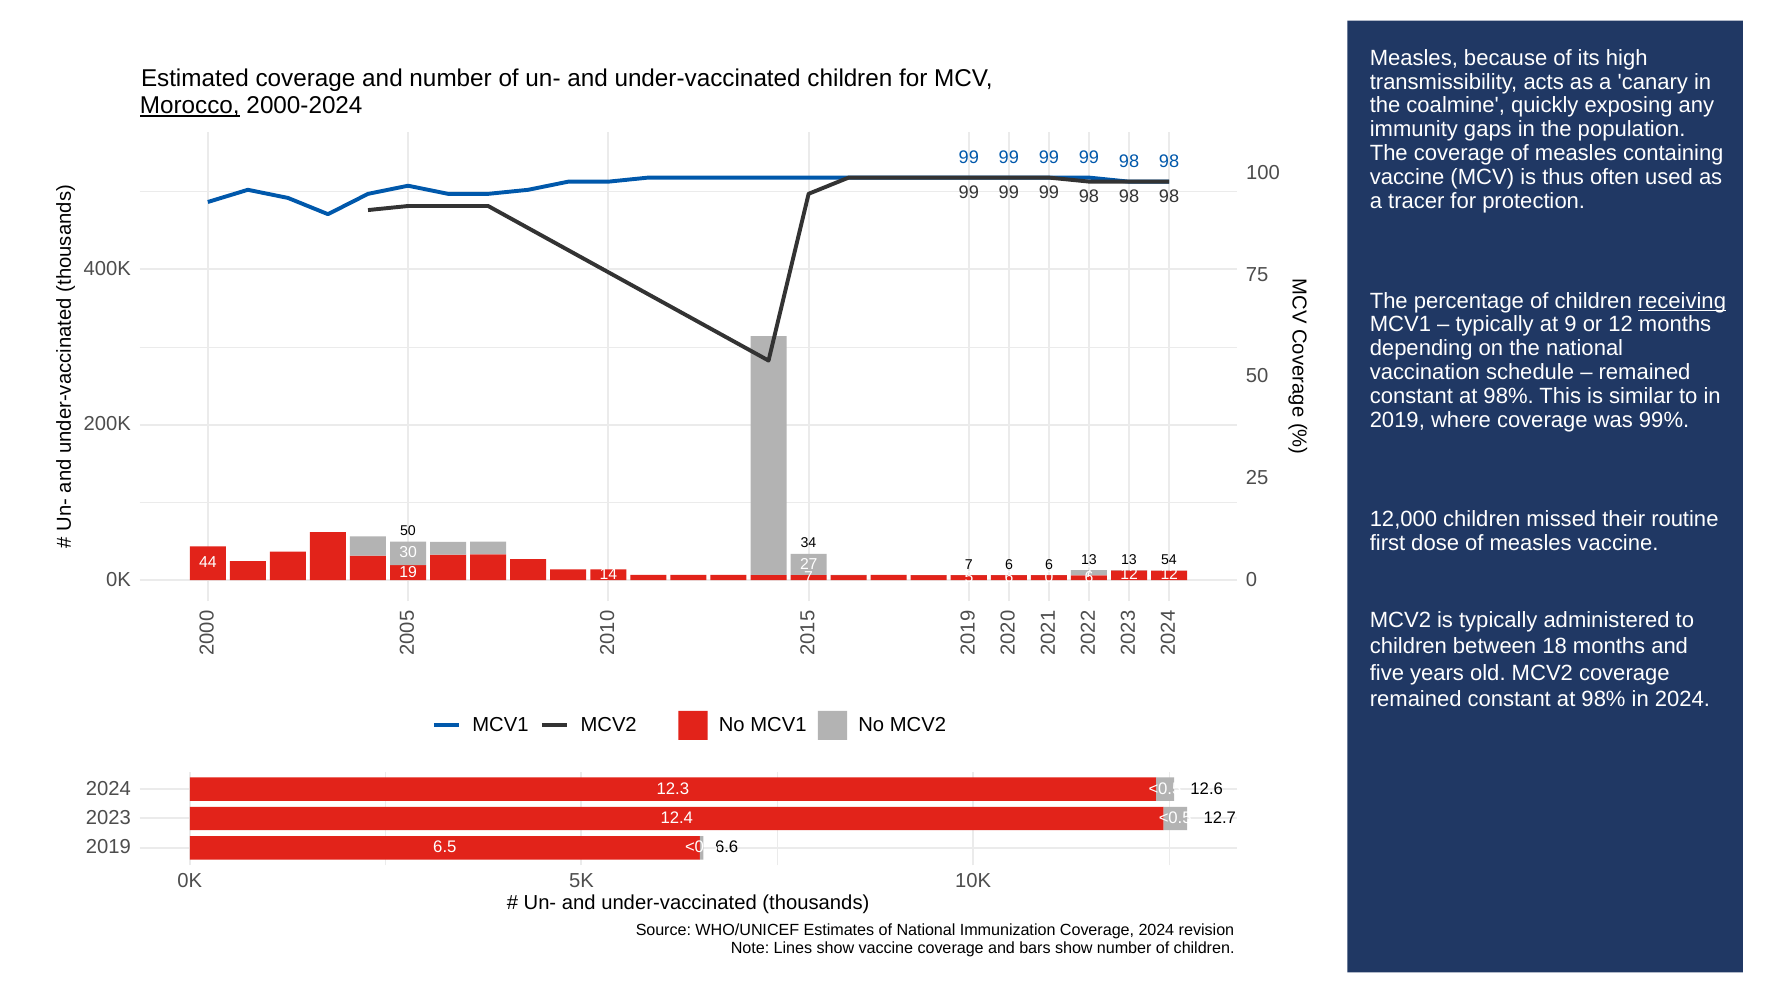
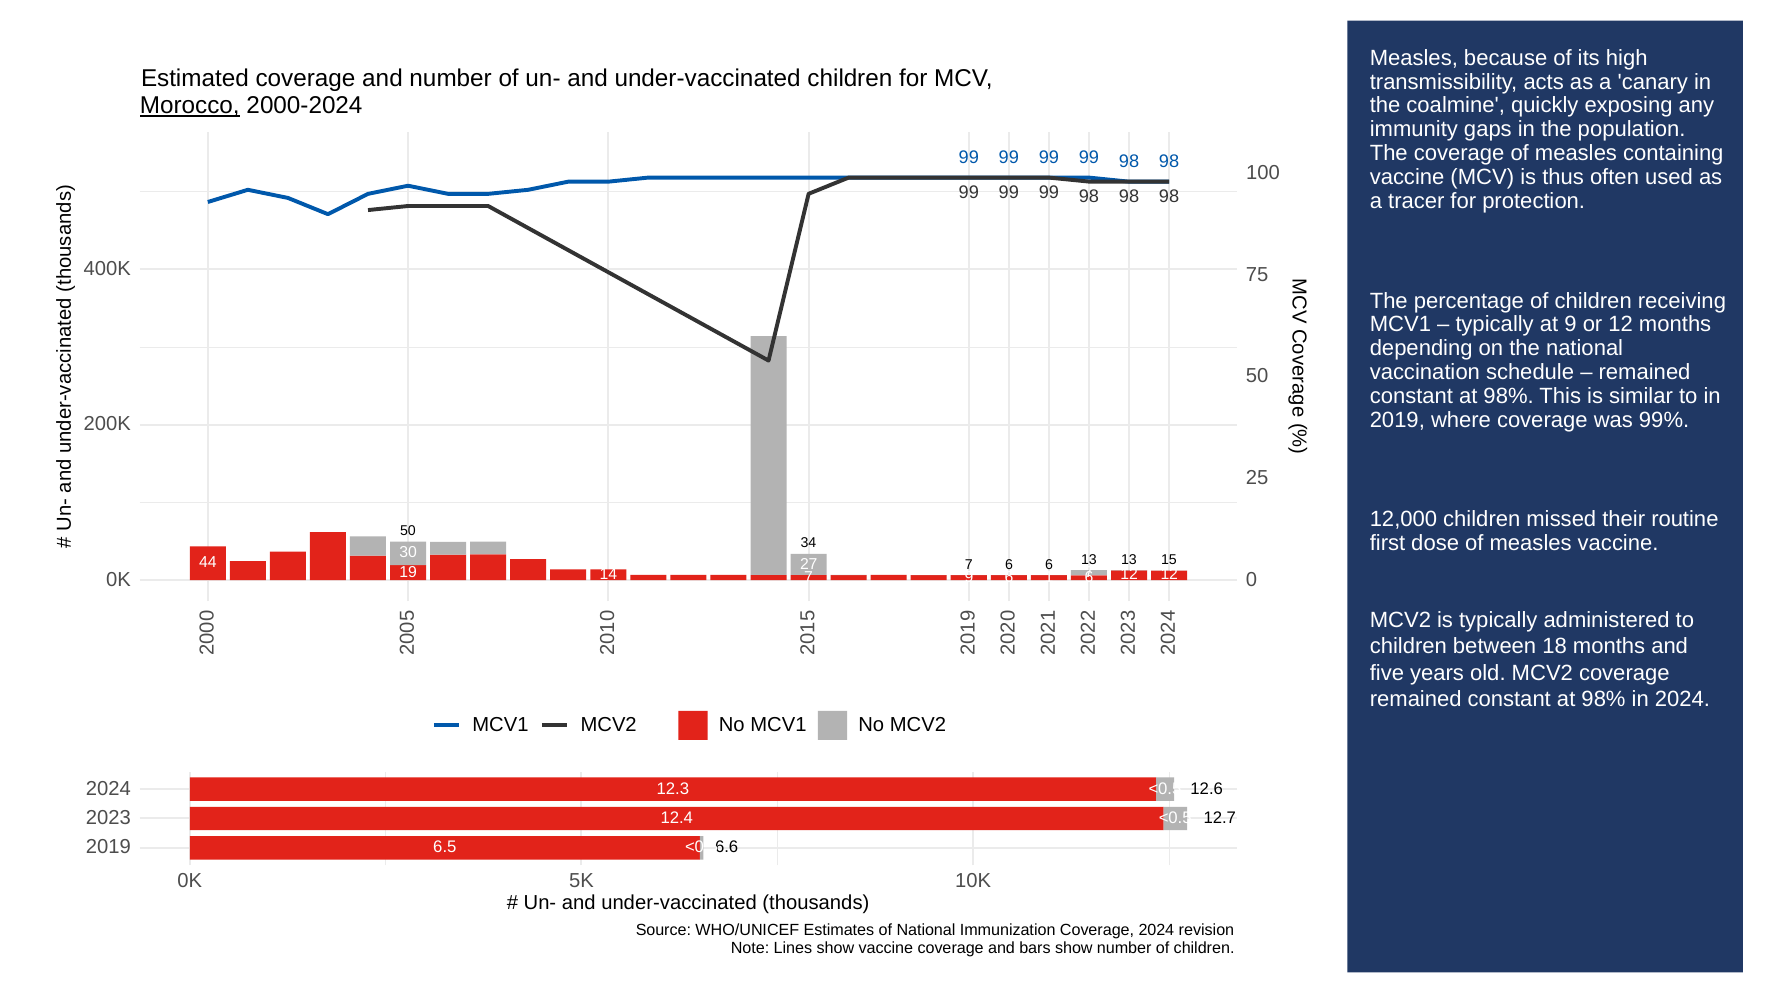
receiving underline: present -> none
54: 54 -> 15
7 5: 5 -> 9
6 0: 0 -> 1
